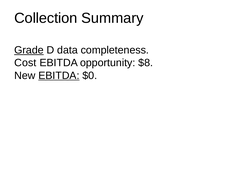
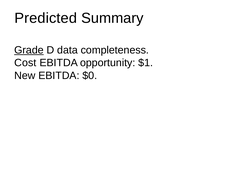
Collection: Collection -> Predicted
$8: $8 -> $1
EBITDA at (59, 75) underline: present -> none
